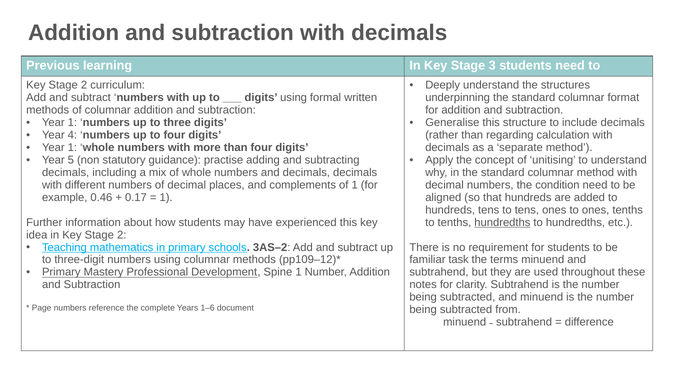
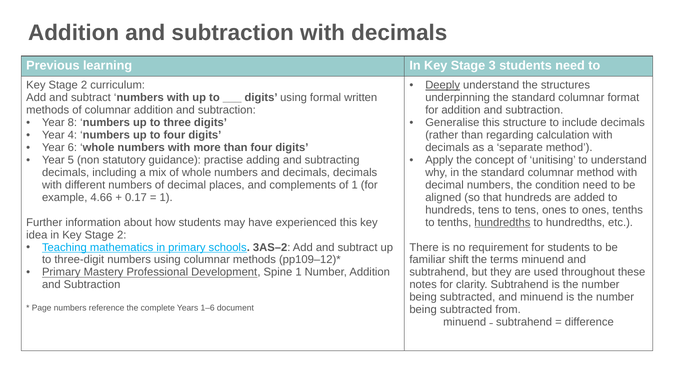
Deeply underline: none -> present
1 at (72, 123): 1 -> 8
1 at (72, 148): 1 -> 6
0.46: 0.46 -> 4.66
task: task -> shift
